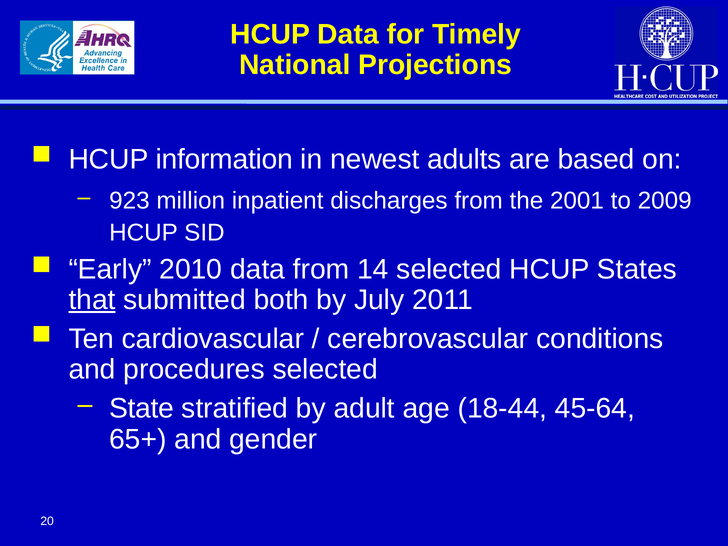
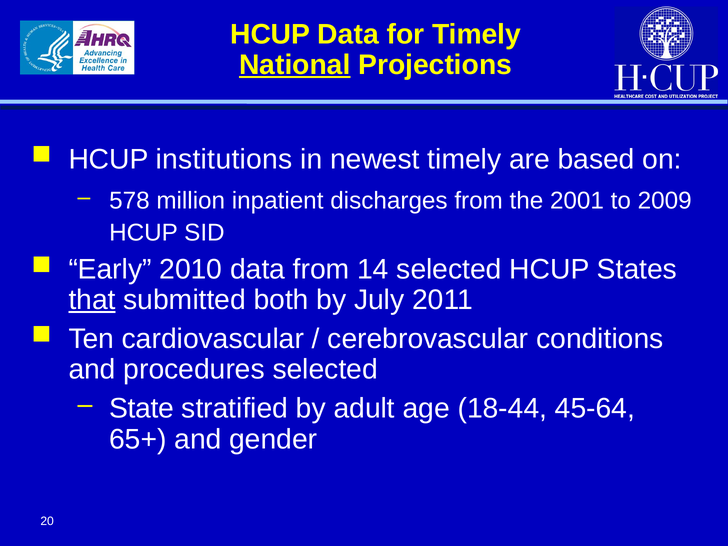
National underline: none -> present
information: information -> institutions
newest adults: adults -> timely
923: 923 -> 578
